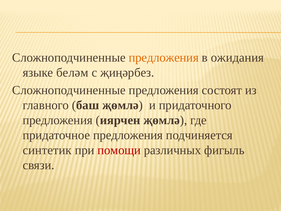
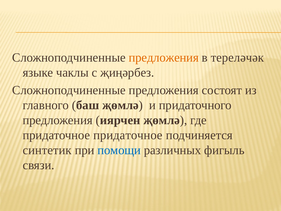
ожидания: ожидания -> тереләчәк
беләм: беләм -> чаклы
придаточное предложения: предложения -> придаточное
помощи colour: red -> blue
